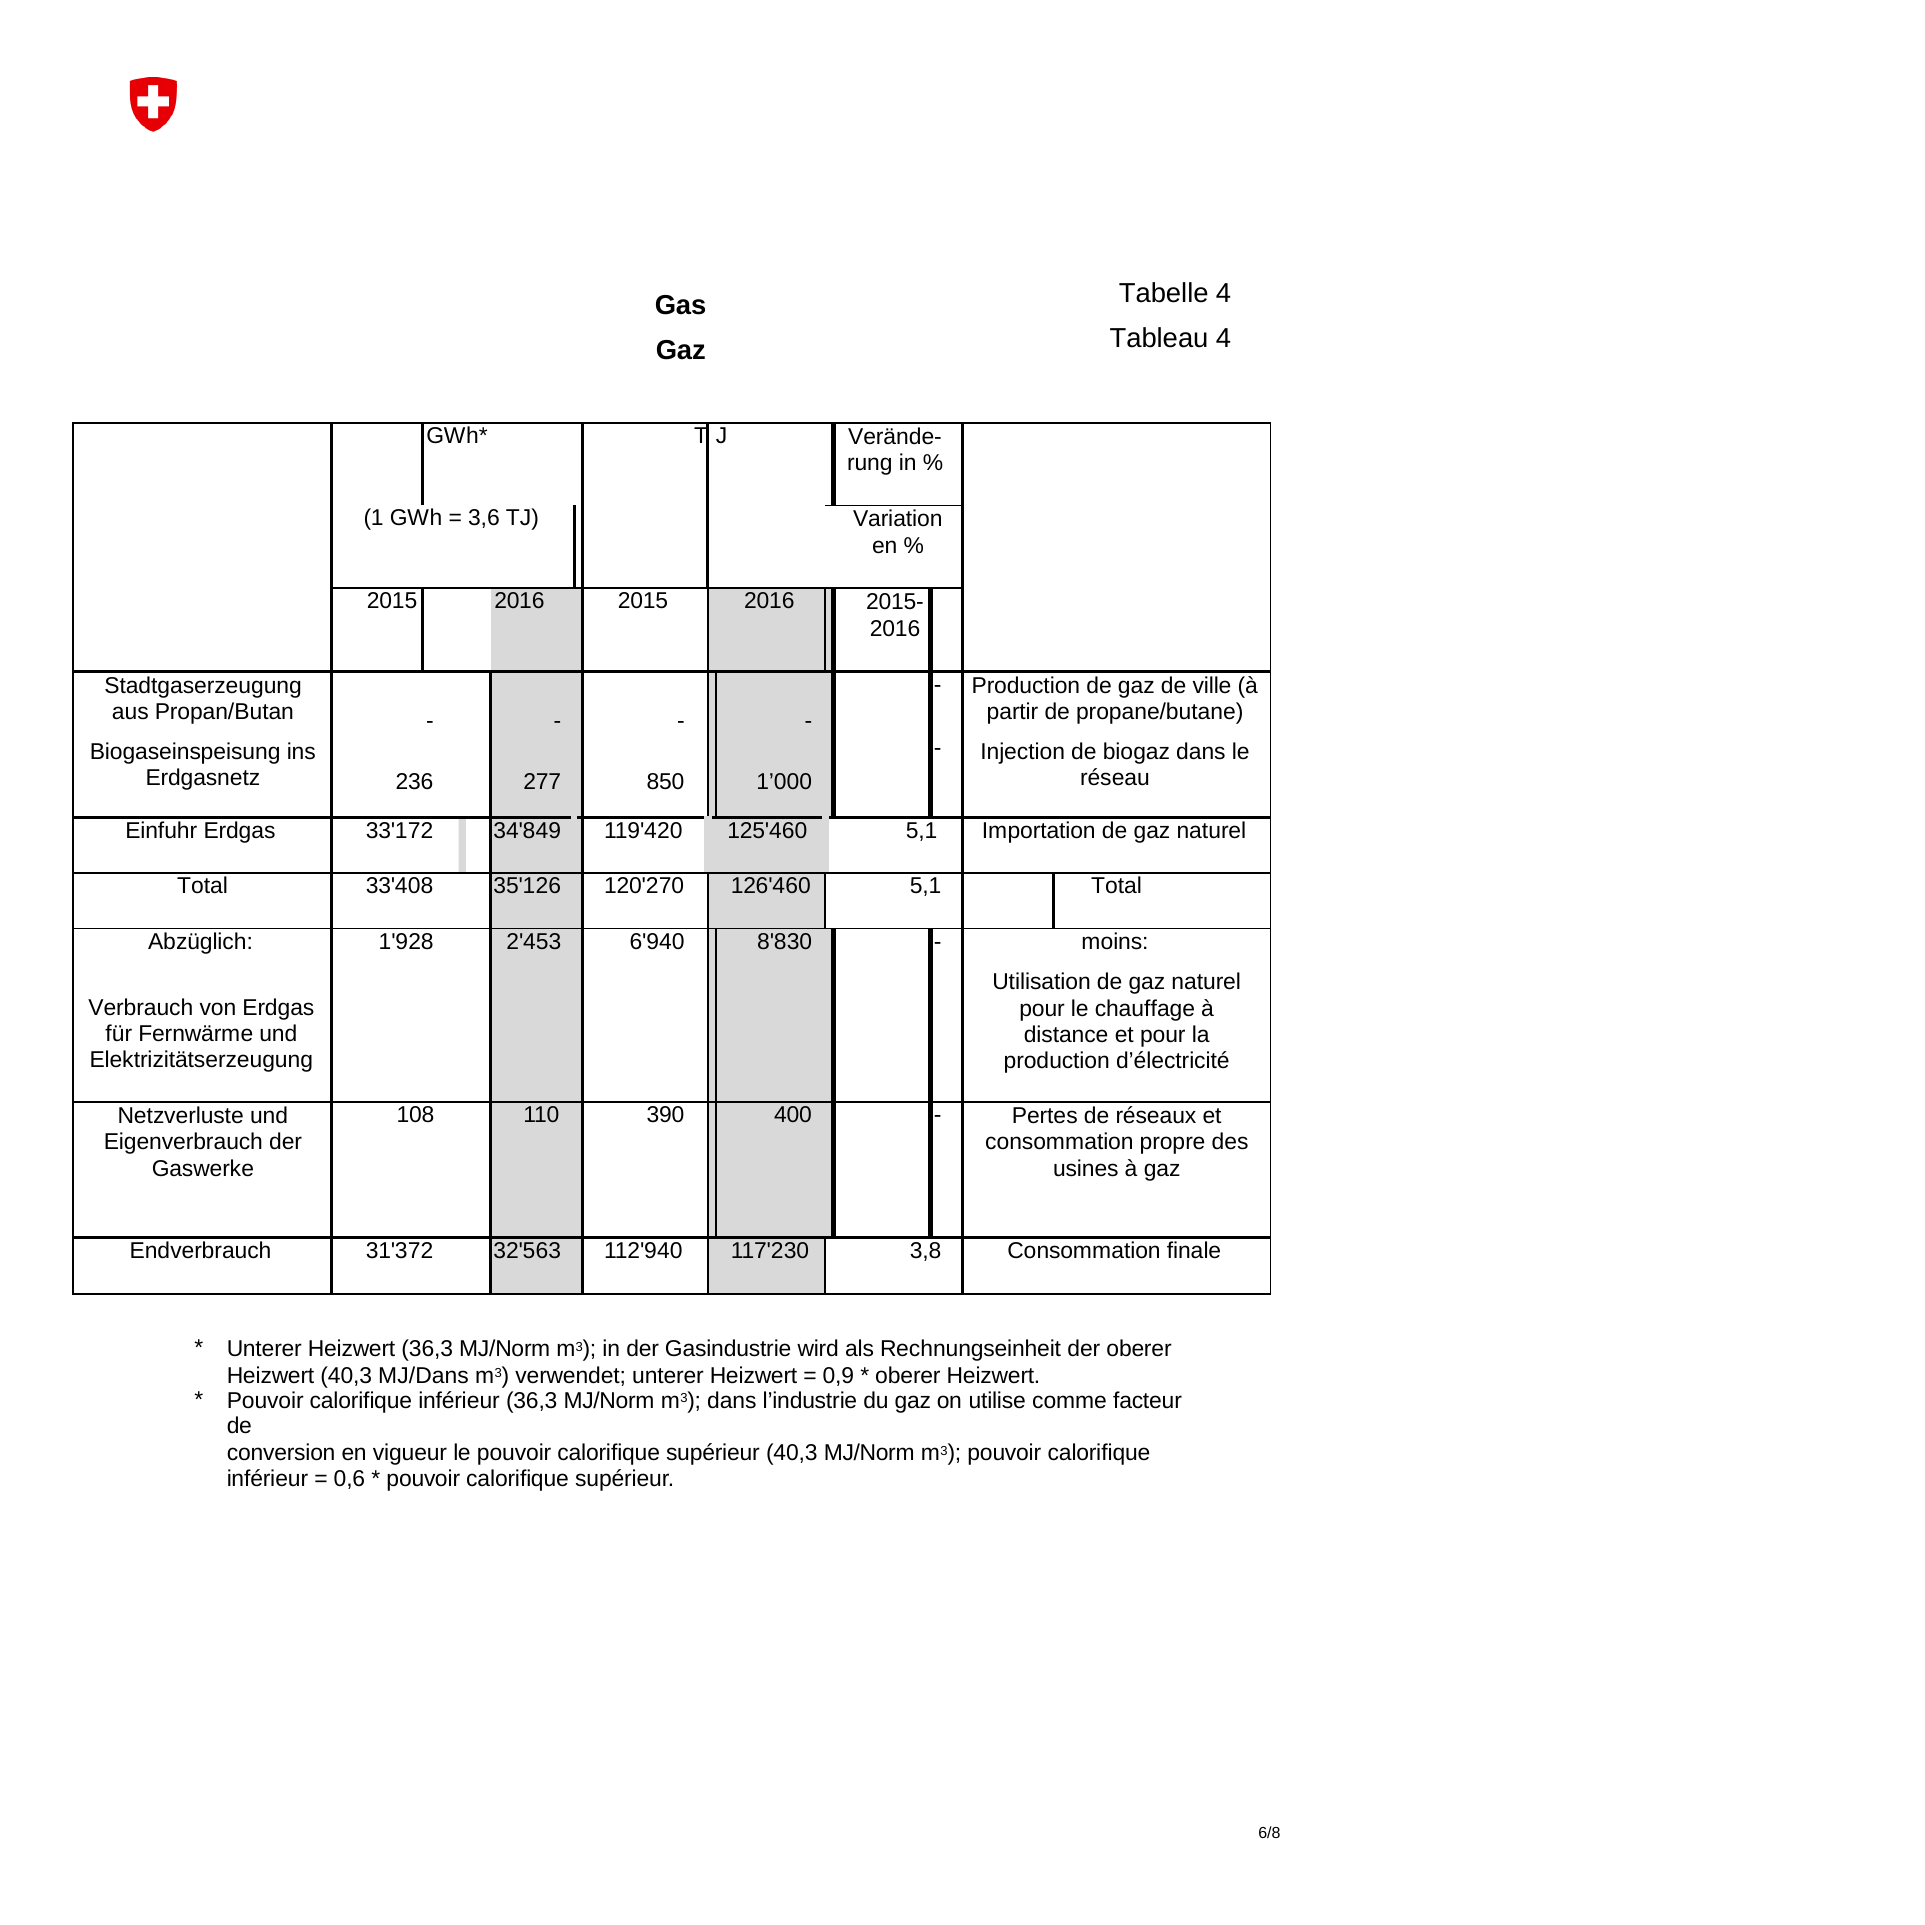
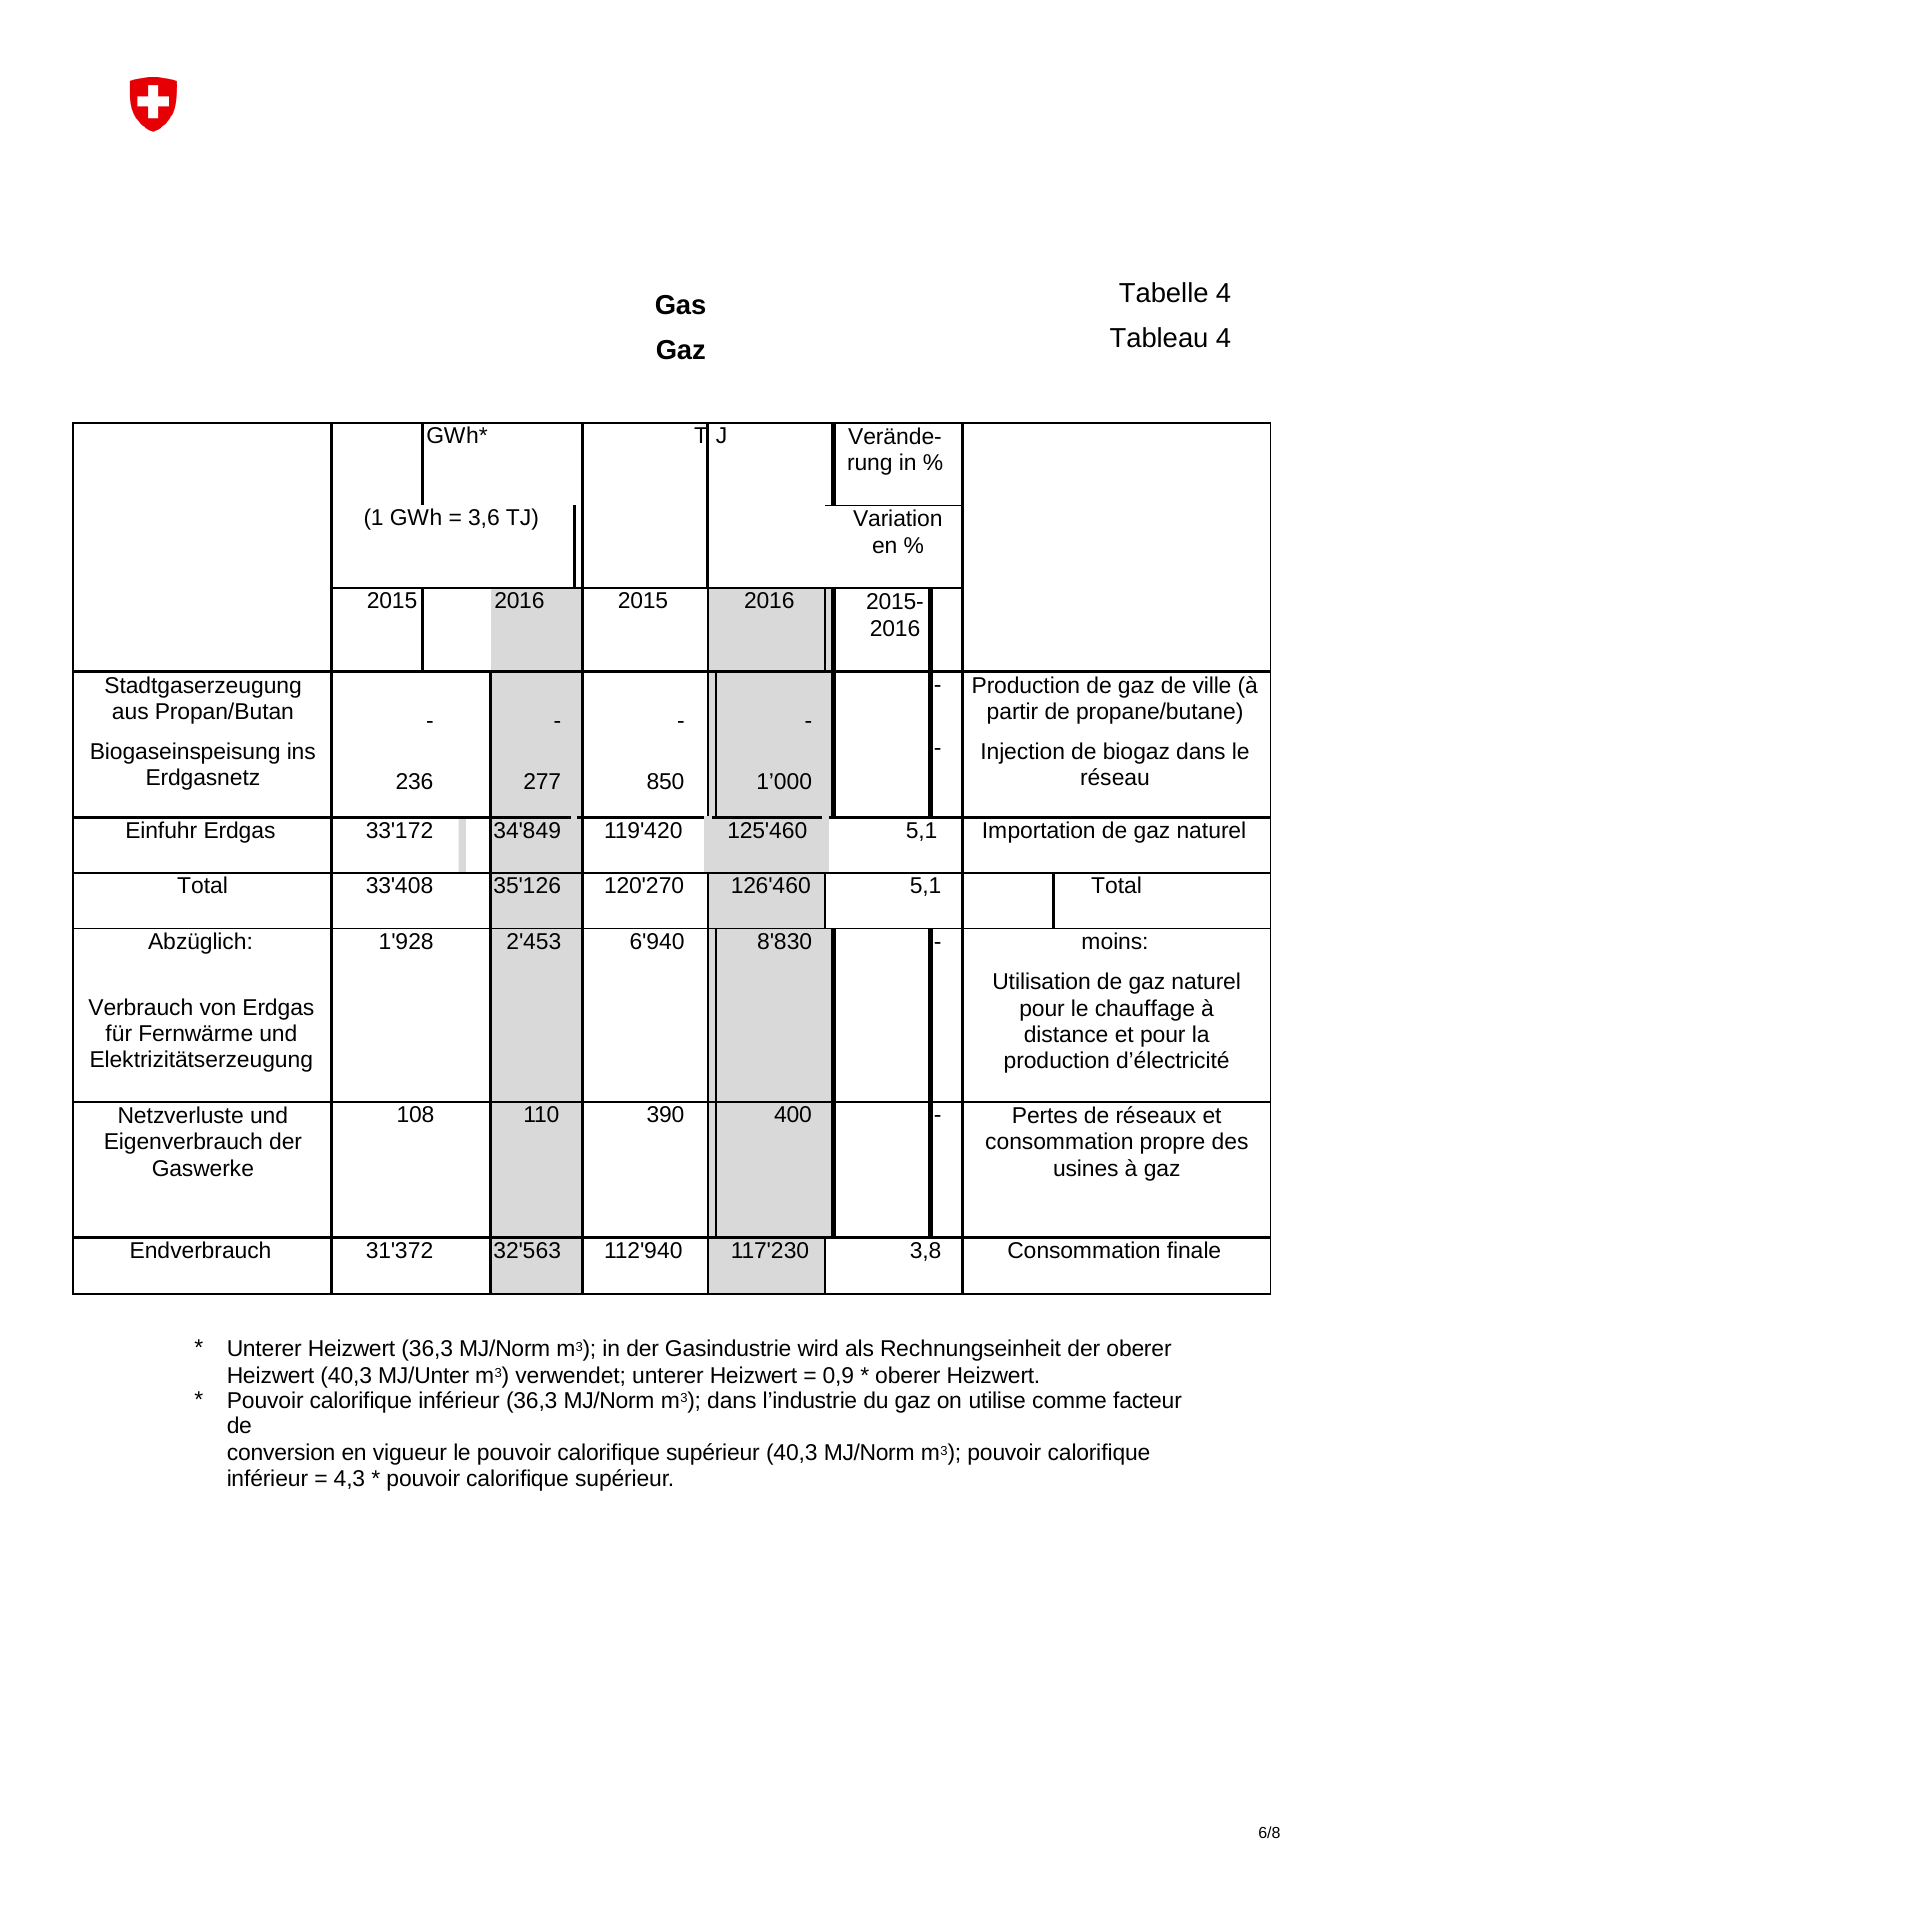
MJ/Dans: MJ/Dans -> MJ/Unter
0,6: 0,6 -> 4,3
